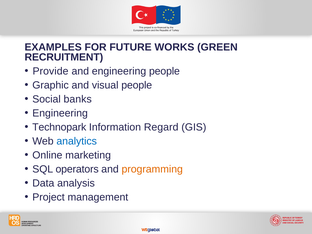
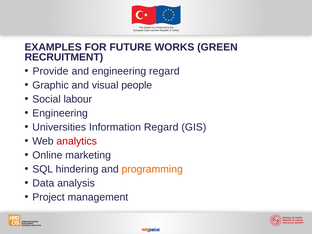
engineering people: people -> regard
banks: banks -> labour
Technopark: Technopark -> Universities
analytics colour: blue -> red
operators: operators -> hindering
